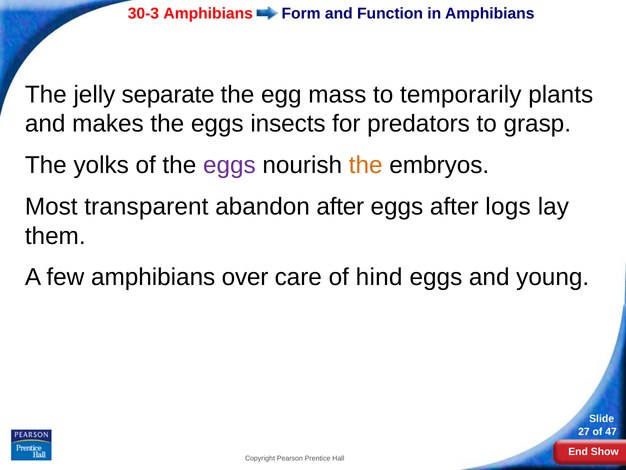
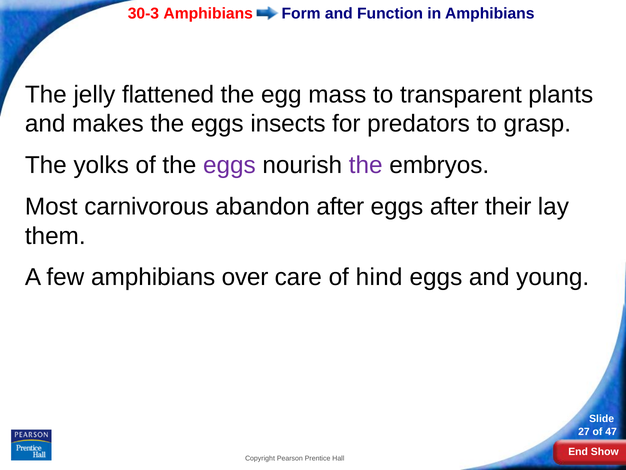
separate: separate -> flattened
temporarily: temporarily -> transparent
the at (366, 165) colour: orange -> purple
transparent: transparent -> carnivorous
logs: logs -> their
